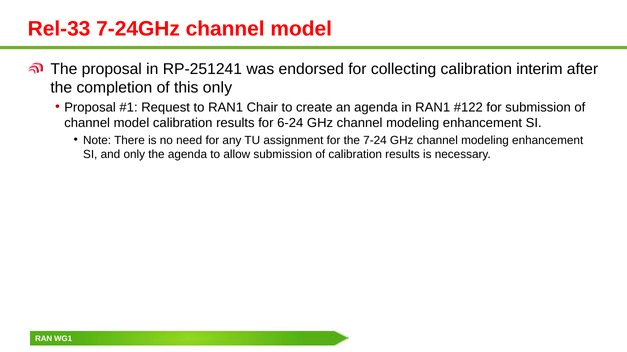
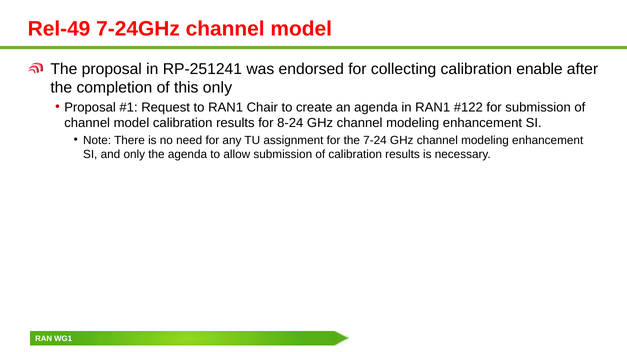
Rel-33: Rel-33 -> Rel-49
interim: interim -> enable
6-24: 6-24 -> 8-24
